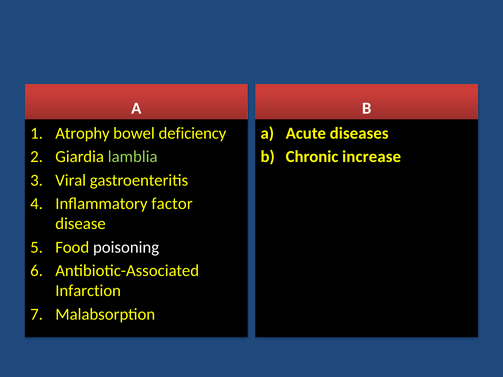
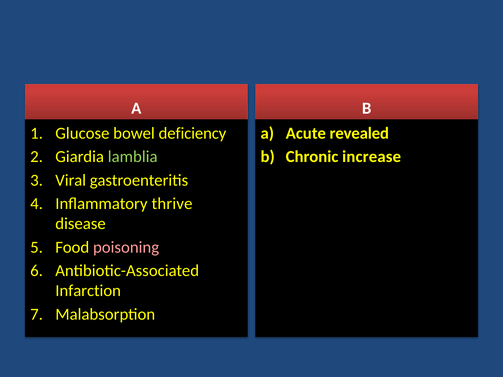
Atrophy: Atrophy -> Glucose
diseases: diseases -> revealed
factor: factor -> thrive
poisoning colour: white -> pink
